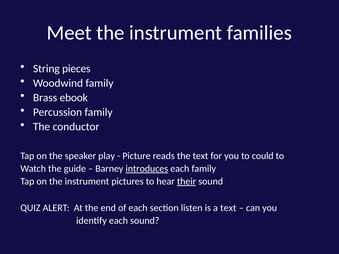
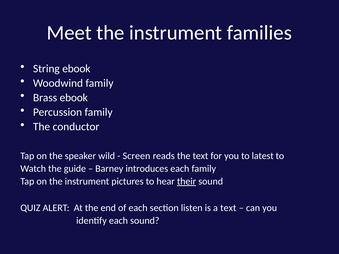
String pieces: pieces -> ebook
play: play -> wild
Picture: Picture -> Screen
could: could -> latest
introduces underline: present -> none
